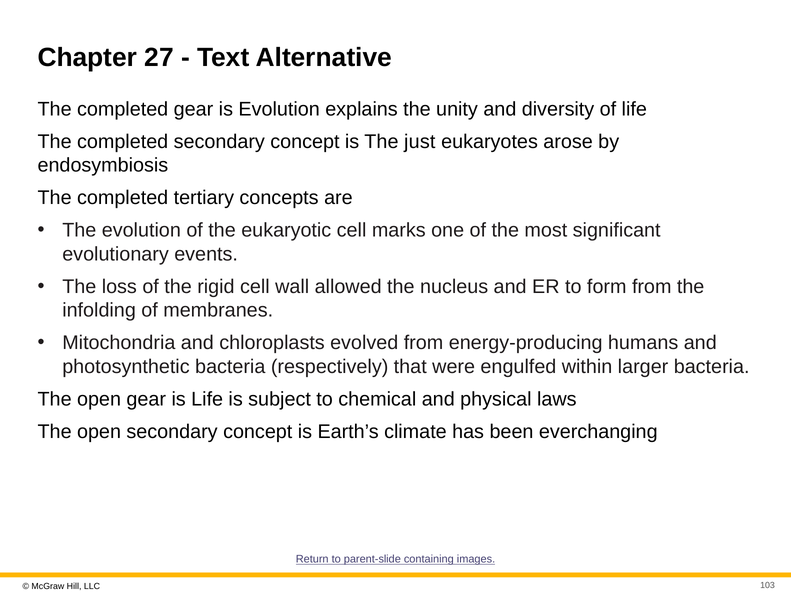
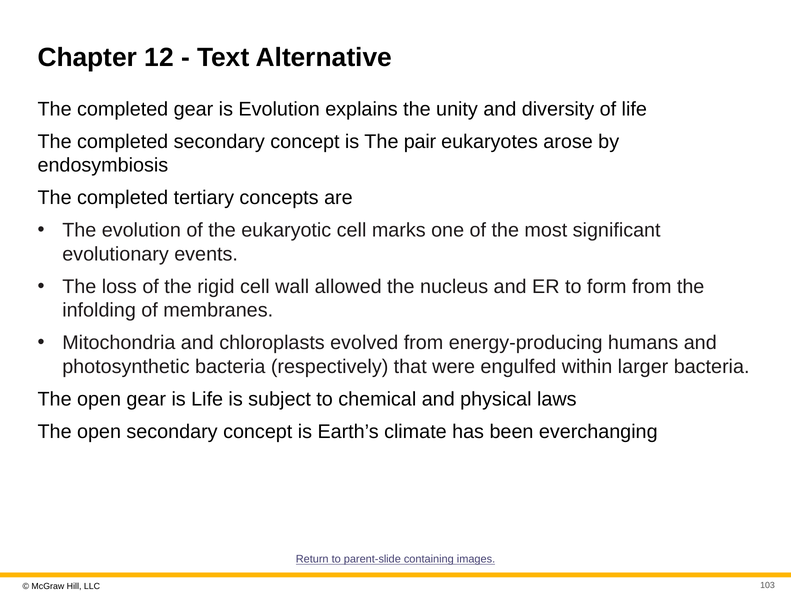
27: 27 -> 12
just: just -> pair
